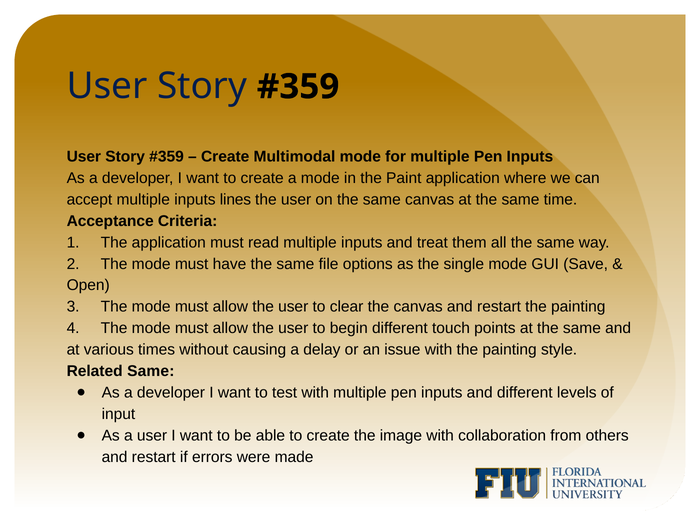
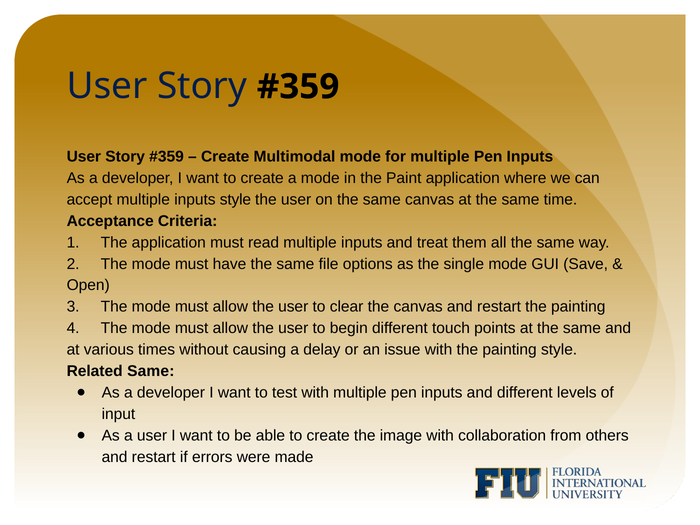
inputs lines: lines -> style
